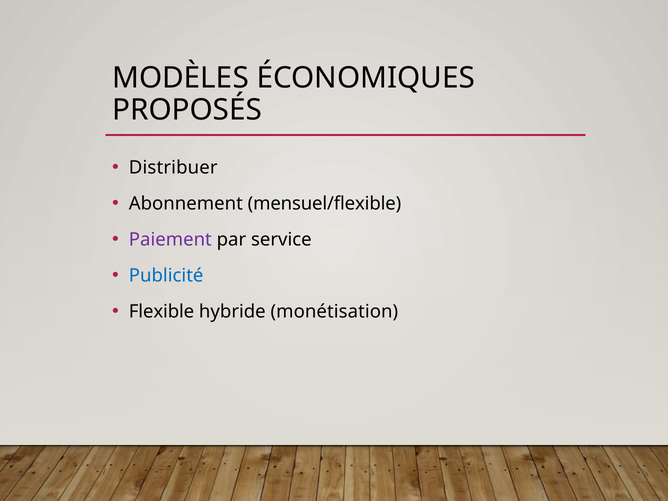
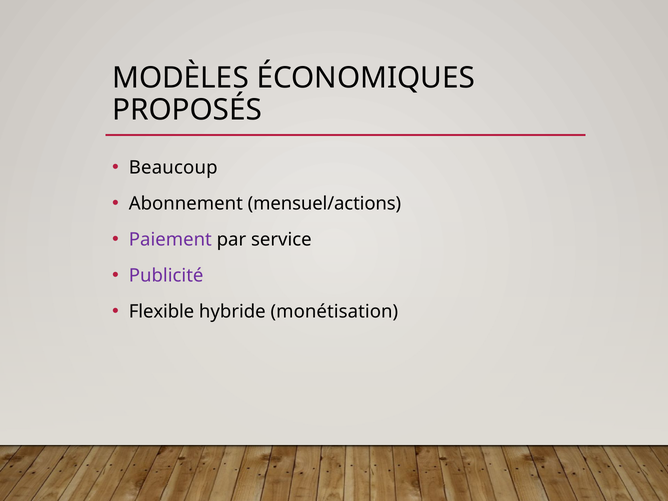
Distribuer: Distribuer -> Beaucoup
mensuel/flexible: mensuel/flexible -> mensuel/actions
Publicité colour: blue -> purple
